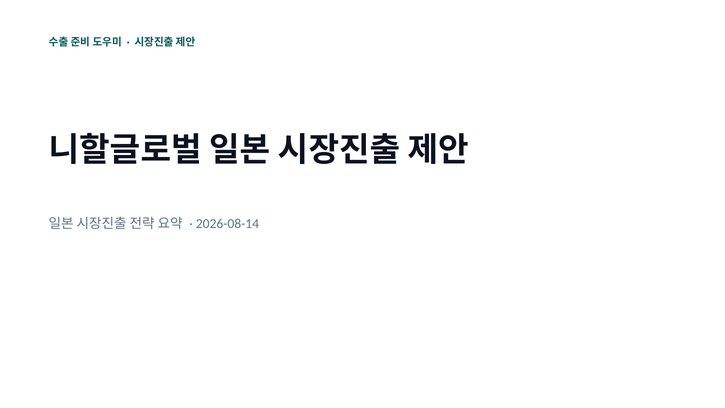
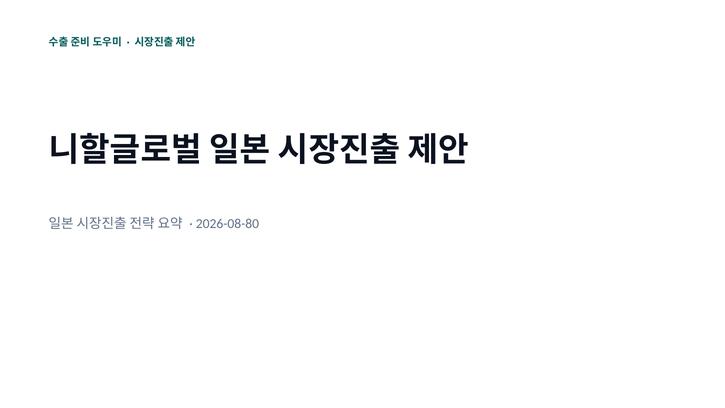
2026-08-14: 2026-08-14 -> 2026-08-80
